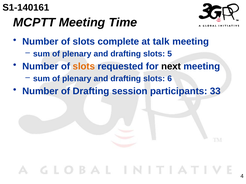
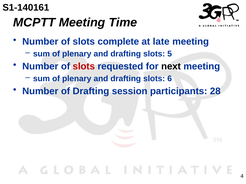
talk: talk -> late
slots at (84, 67) colour: orange -> red
33: 33 -> 28
